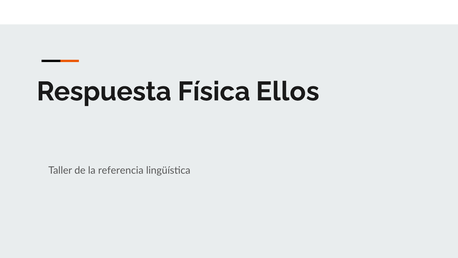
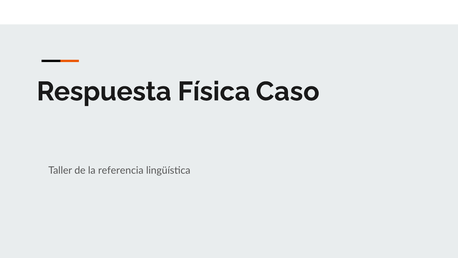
Ellos: Ellos -> Caso
